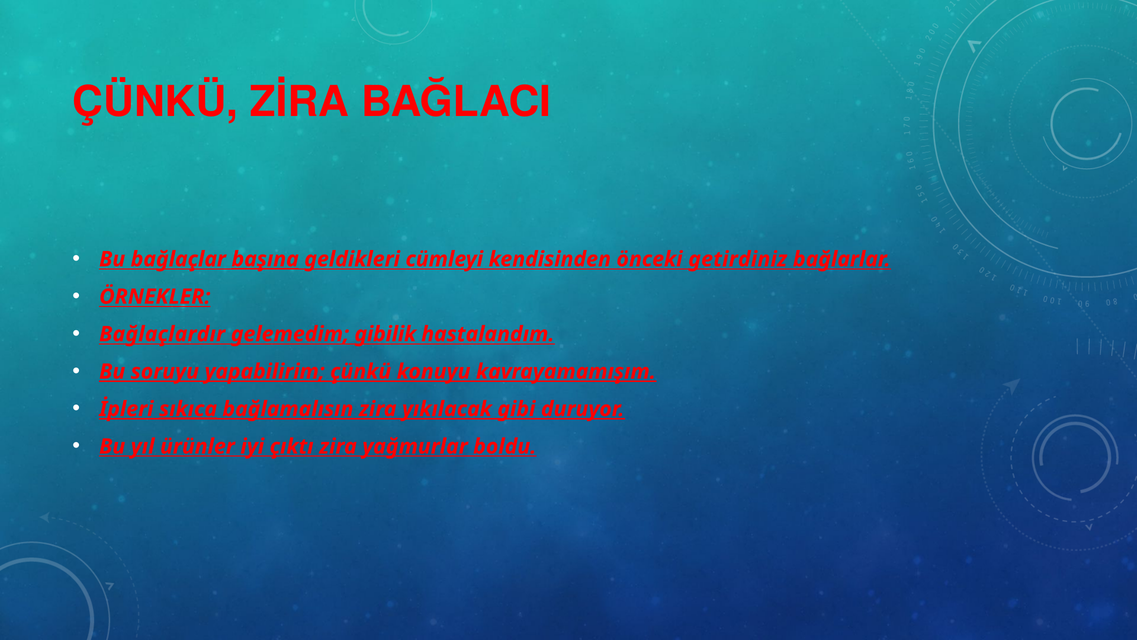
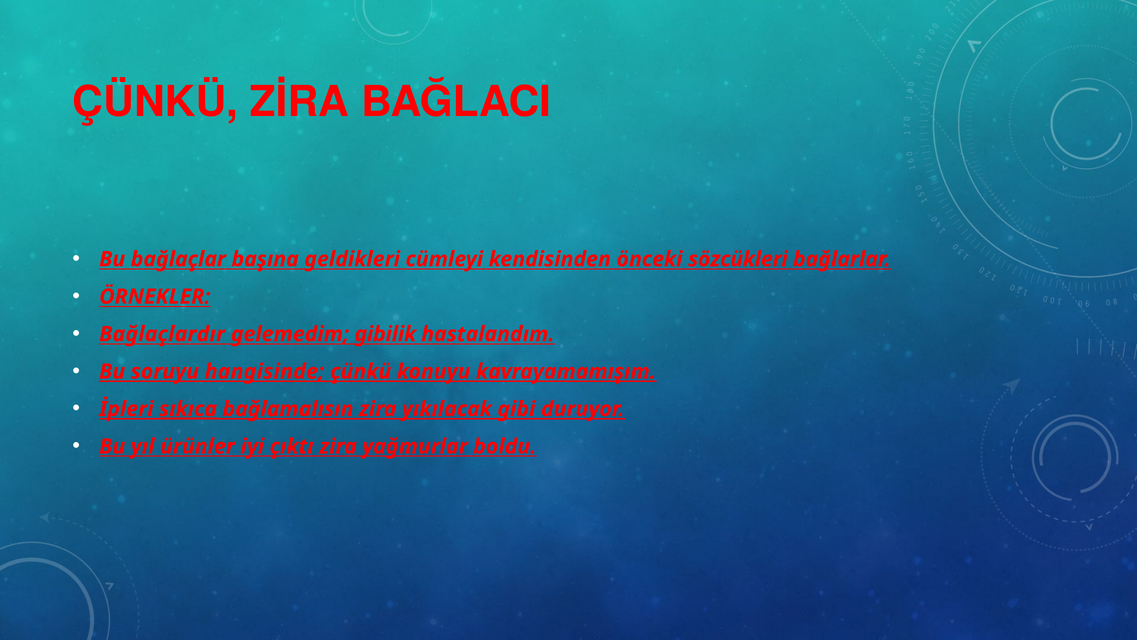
başına underline: present -> none
getirdiniz: getirdiniz -> sözcükleri
yapabilirim: yapabilirim -> hangisinde
